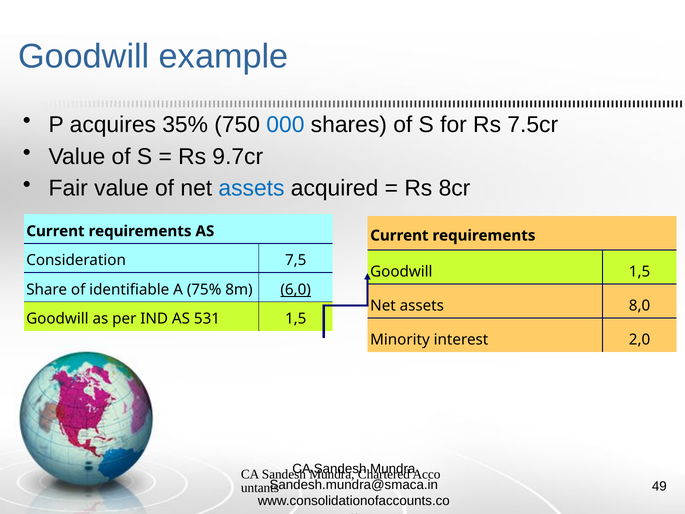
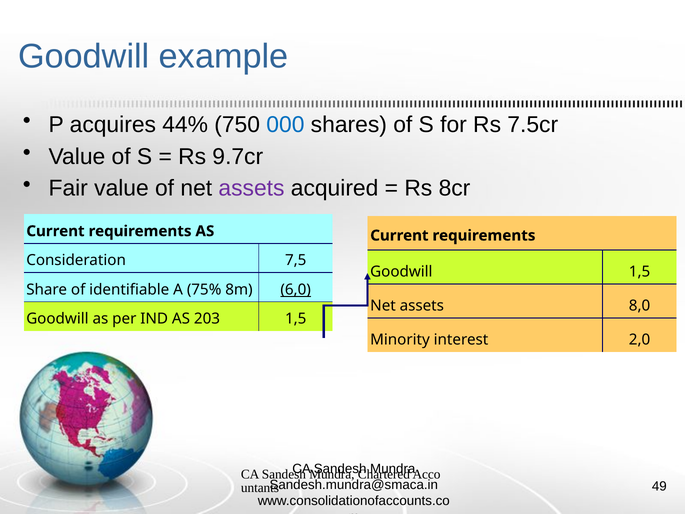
35%: 35% -> 44%
assets at (251, 188) colour: blue -> purple
531: 531 -> 203
